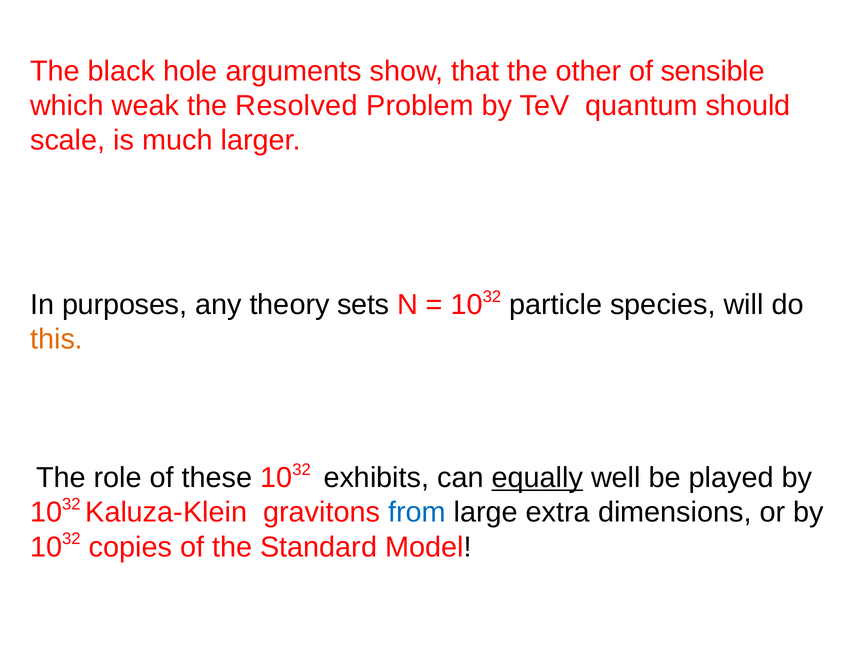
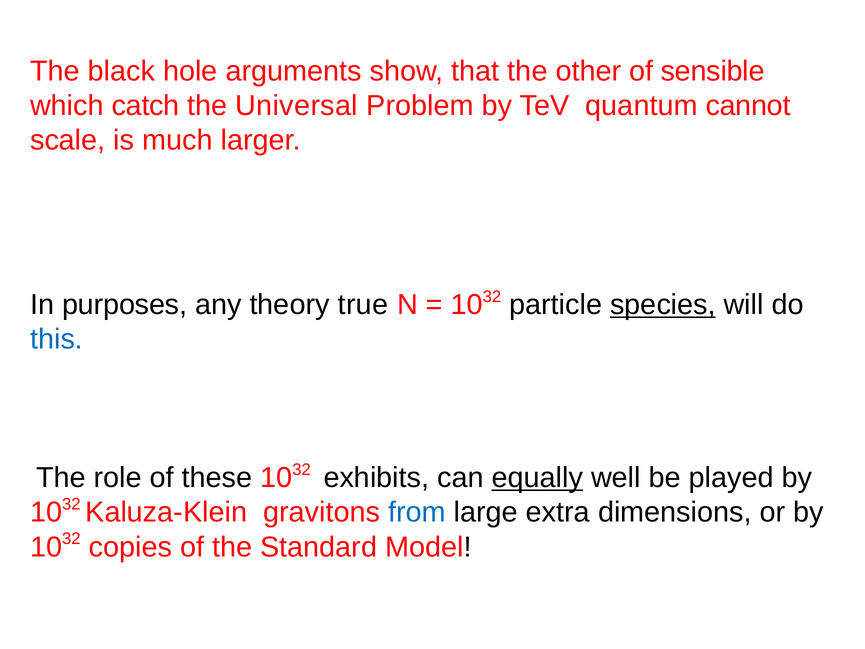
weak: weak -> catch
Resolved: Resolved -> Universal
should: should -> cannot
sets: sets -> true
species underline: none -> present
this colour: orange -> blue
